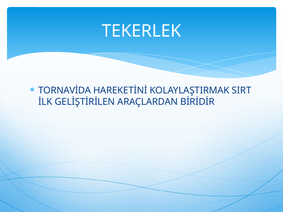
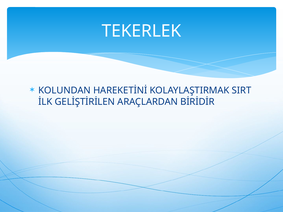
TORNAVİDA: TORNAVİDA -> KOLUNDAN
